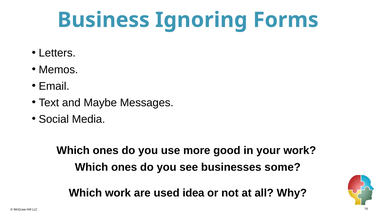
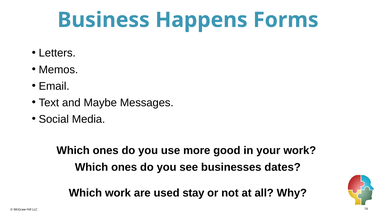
Ignoring: Ignoring -> Happens
some: some -> dates
idea: idea -> stay
